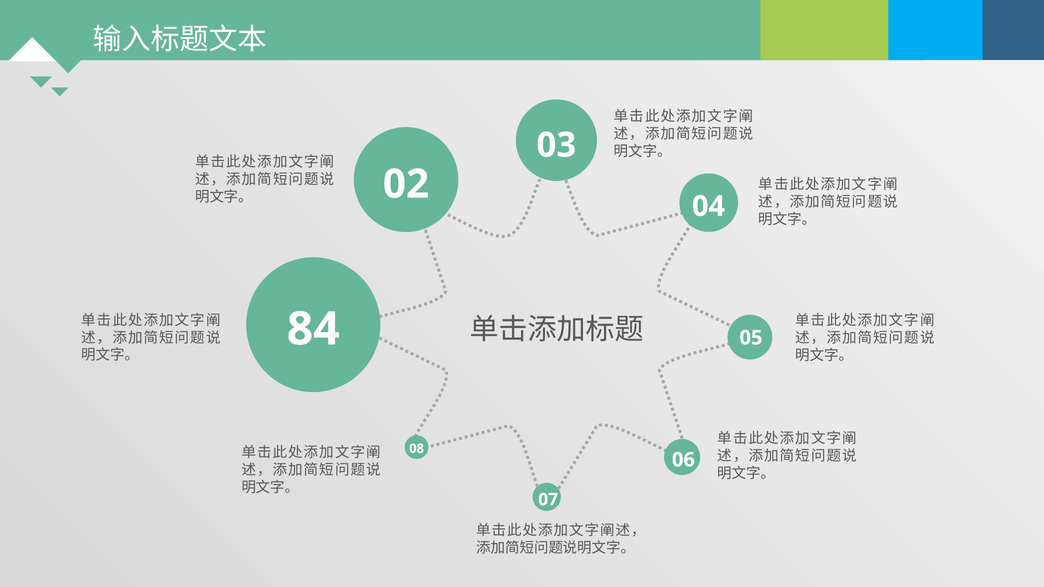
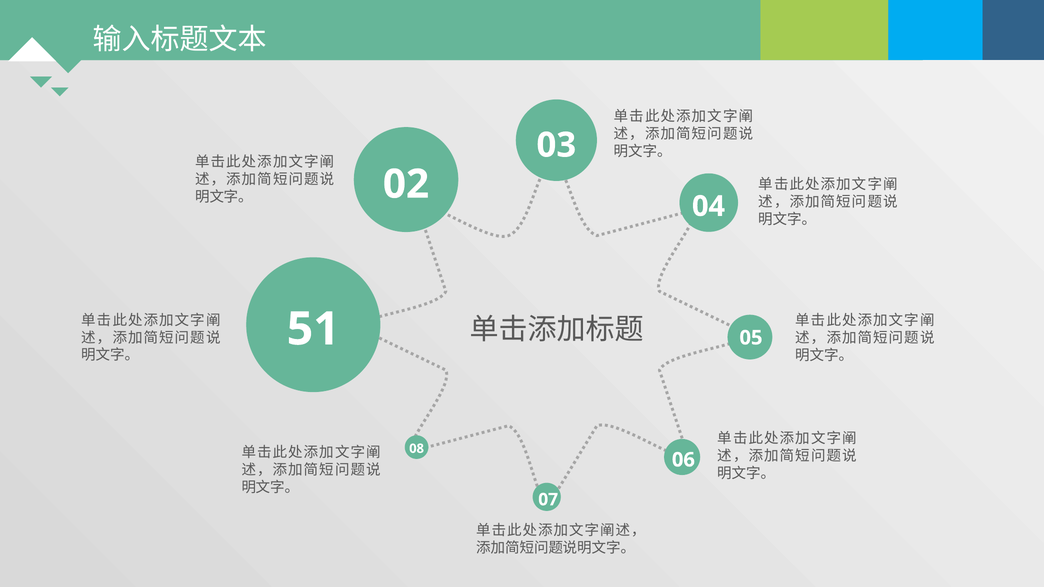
84: 84 -> 51
